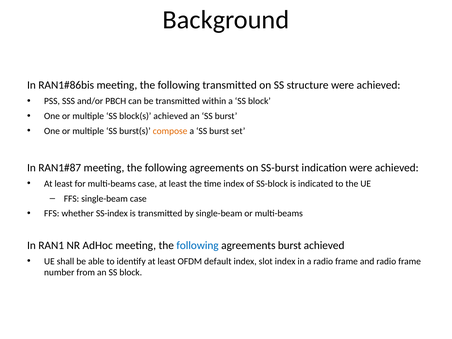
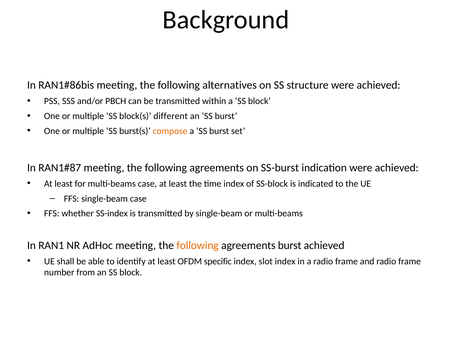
following transmitted: transmitted -> alternatives
block(s achieved: achieved -> different
following at (198, 245) colour: blue -> orange
default: default -> specific
